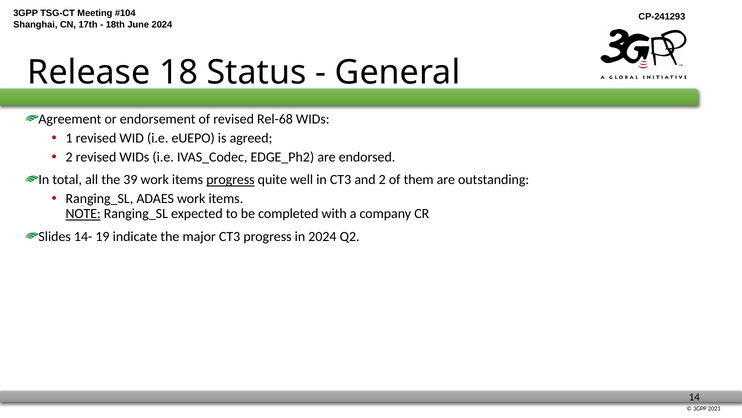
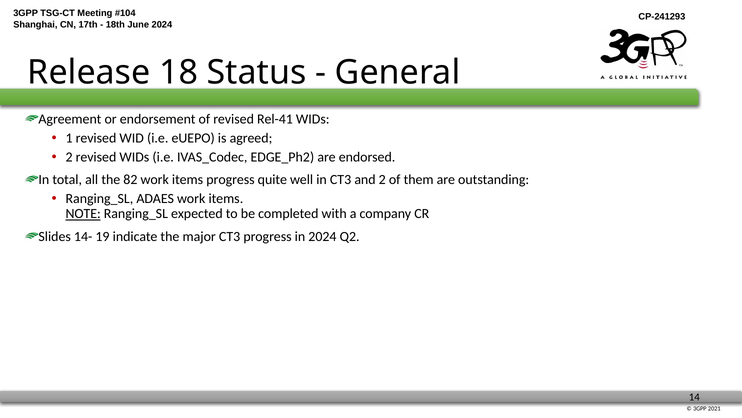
Rel-68: Rel-68 -> Rel-41
39: 39 -> 82
progress at (231, 180) underline: present -> none
